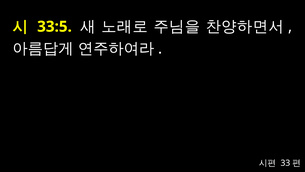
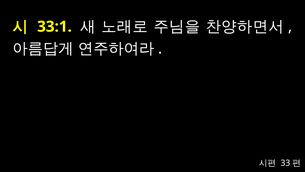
33:5: 33:5 -> 33:1
